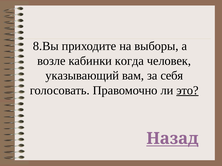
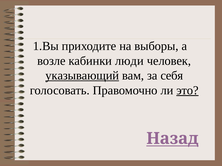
8.Вы: 8.Вы -> 1.Вы
когда: когда -> люди
указывающий underline: none -> present
